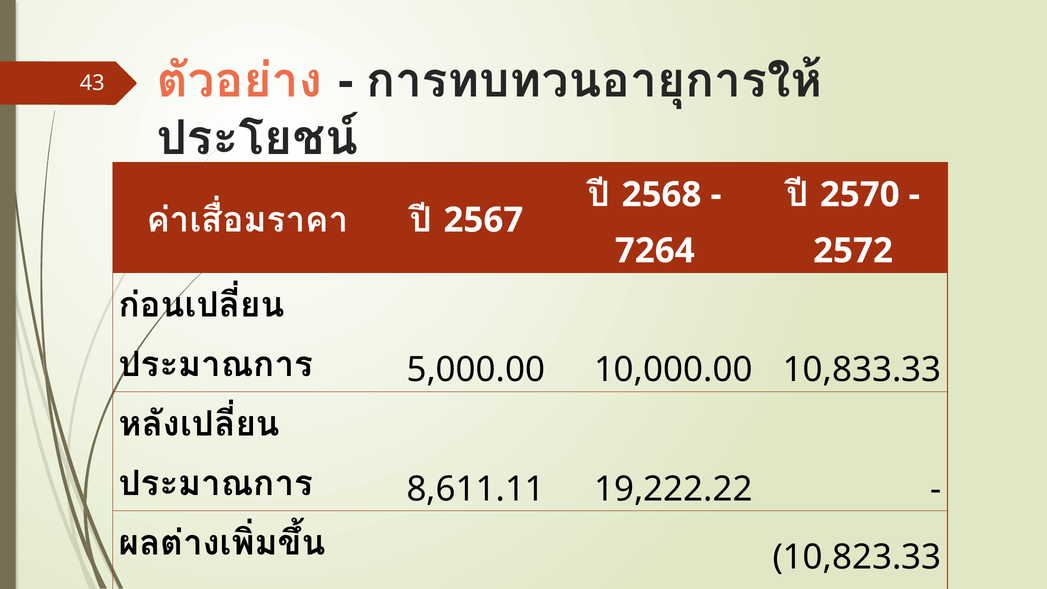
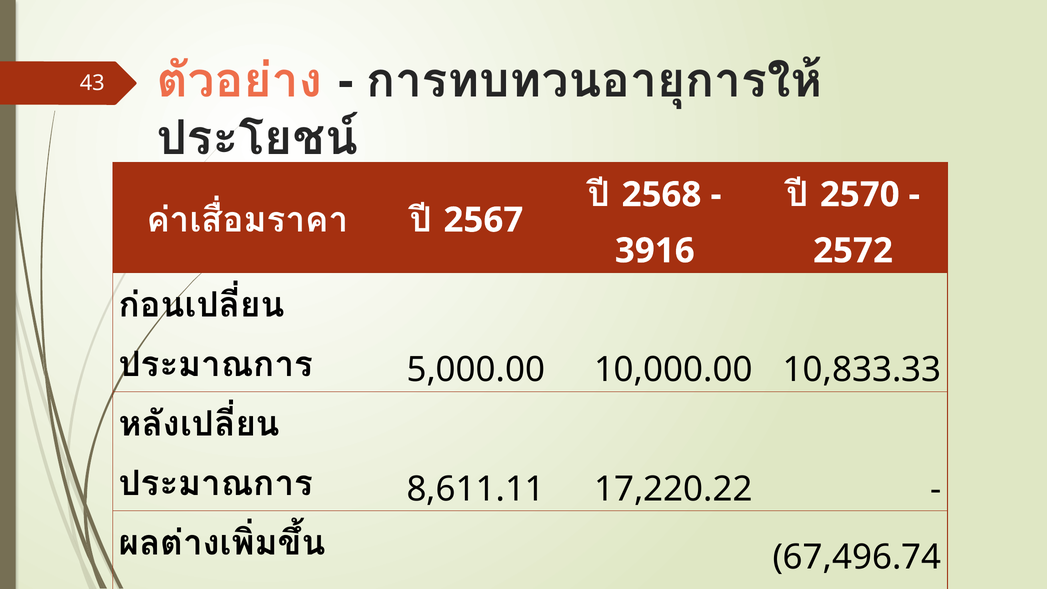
7264: 7264 -> 3916
19,222.22: 19,222.22 -> 17,220.22
10,823.33: 10,823.33 -> 67,496.74
